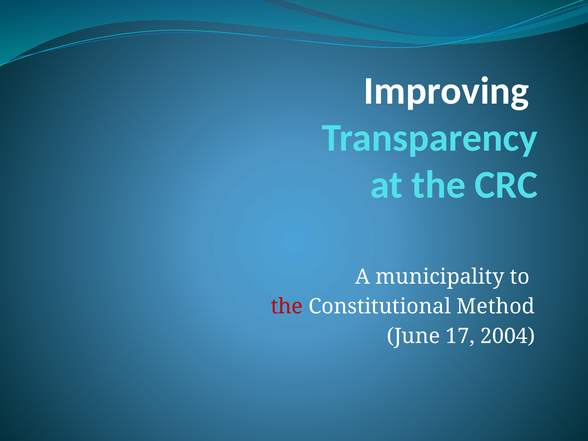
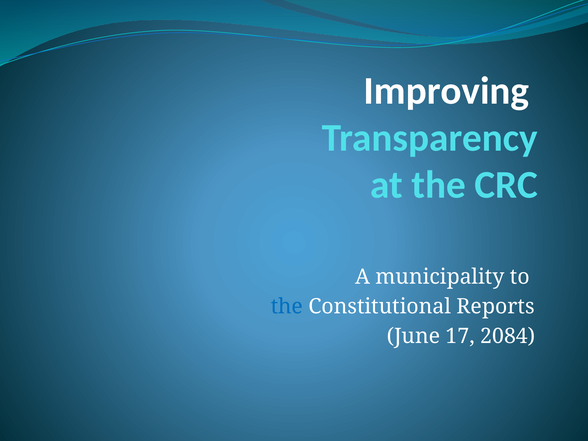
the at (287, 307) colour: red -> blue
Method: Method -> Reports
2004: 2004 -> 2084
